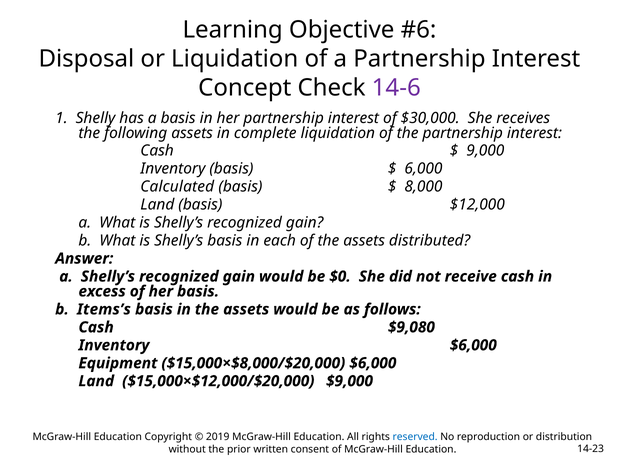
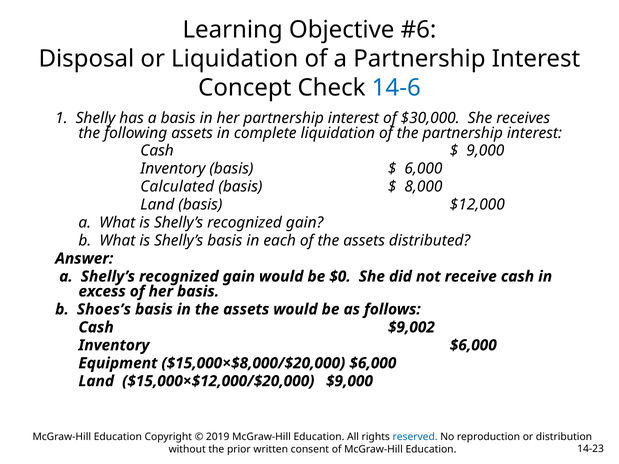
14-6 colour: purple -> blue
Items’s: Items’s -> Shoes’s
$9,080: $9,080 -> $9,002
